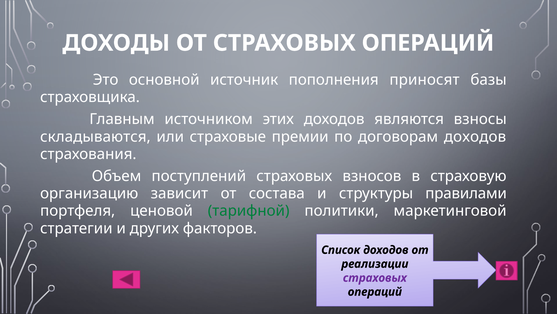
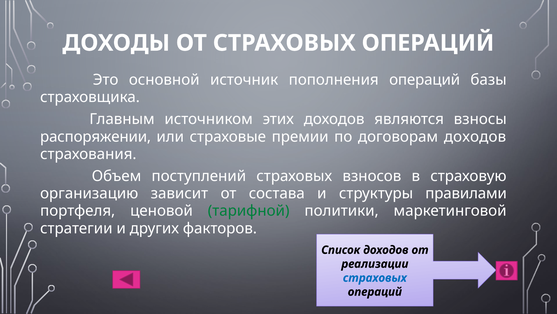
пополнения приносят: приносят -> операций
складываются: складываются -> распоряжении
страховых at (375, 277) colour: purple -> blue
